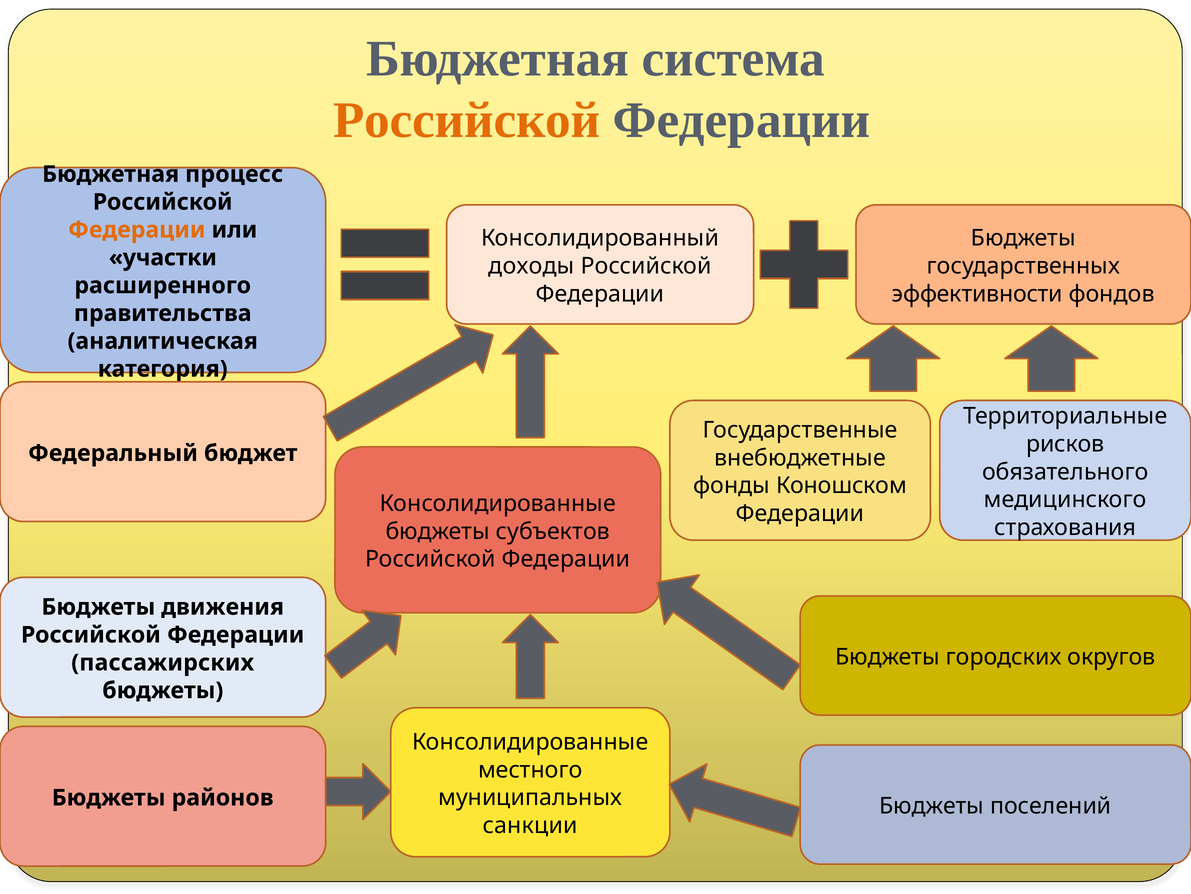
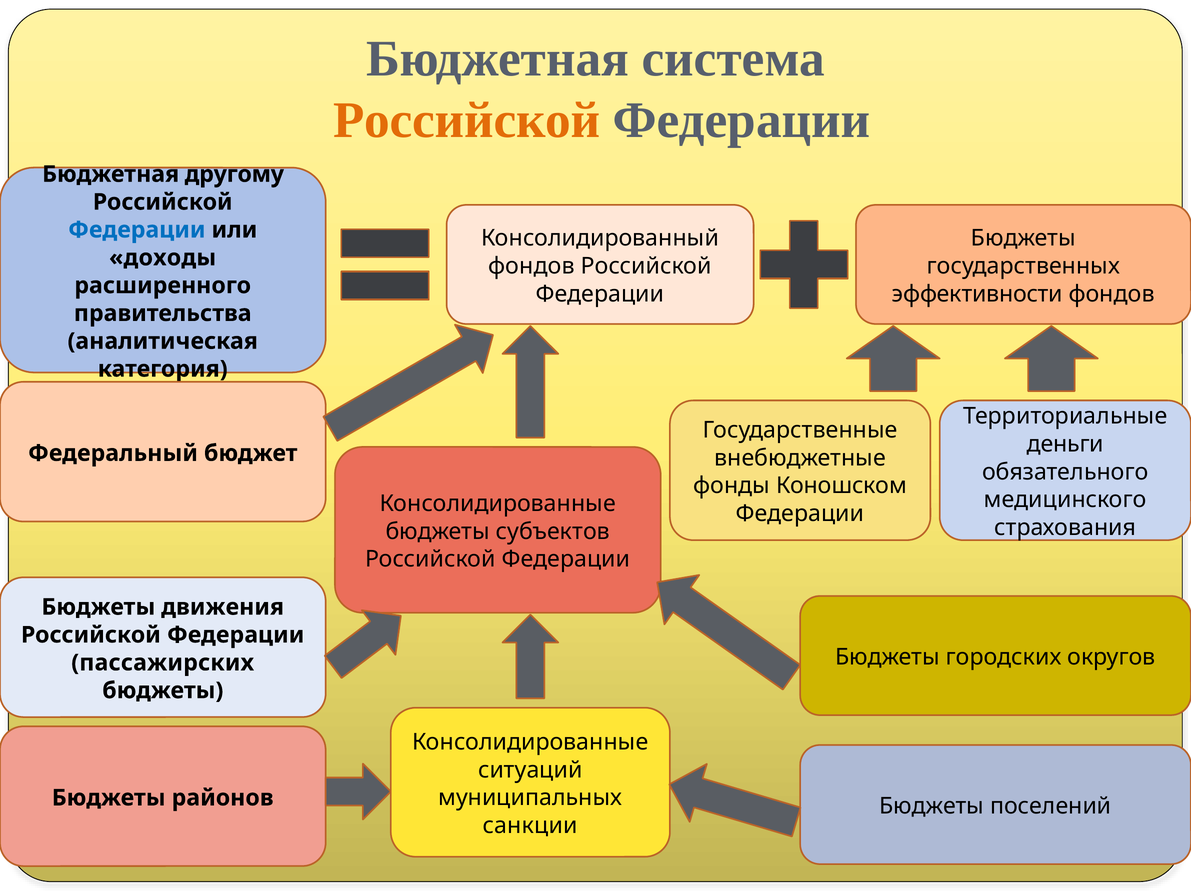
процесс: процесс -> другому
Федерации at (137, 230) colour: orange -> blue
участки: участки -> доходы
доходы at (531, 266): доходы -> фондов
рисков: рисков -> деньги
местного: местного -> ситуаций
